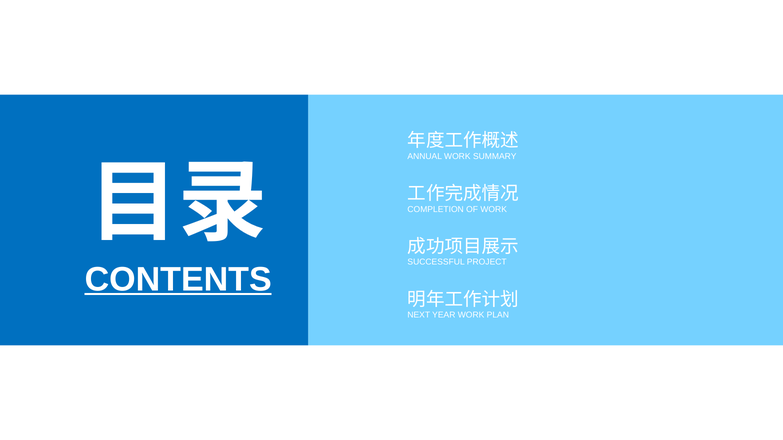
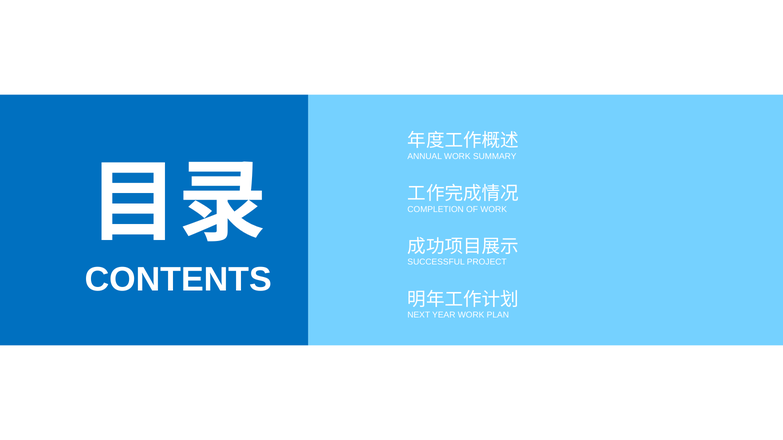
CONTENTS underline: present -> none
